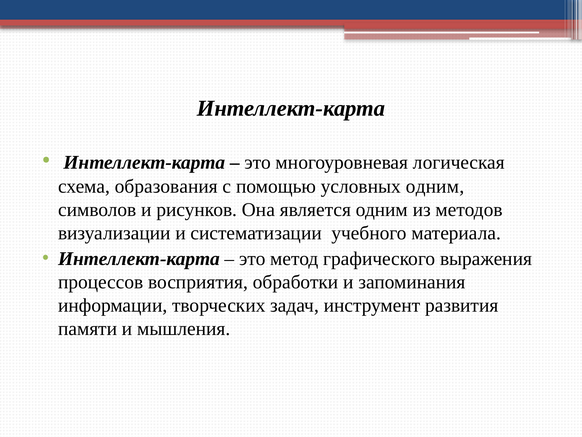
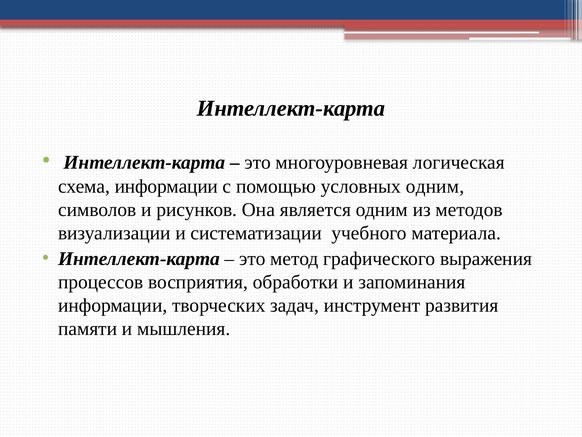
схема образования: образования -> информации
